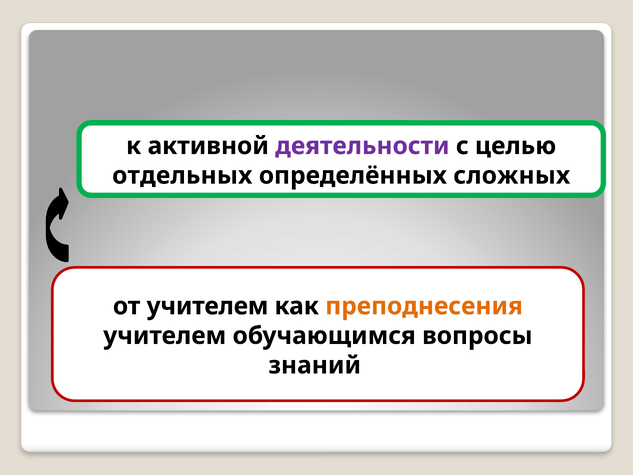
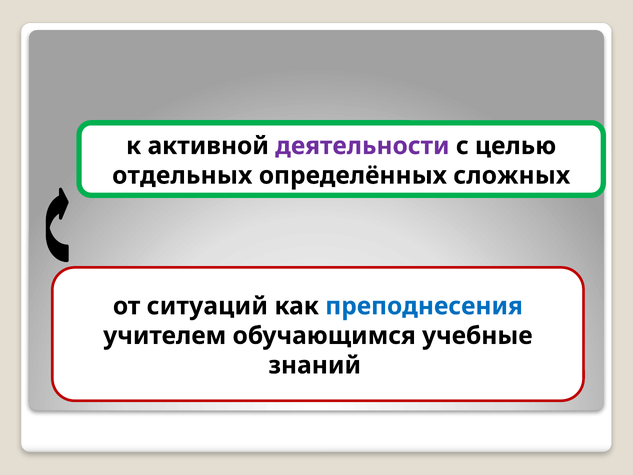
от учителем: учителем -> ситуаций
преподнесения colour: orange -> blue
вопросы: вопросы -> учебные
